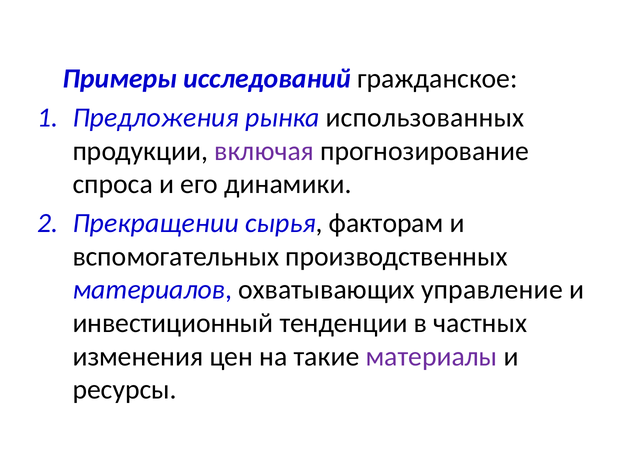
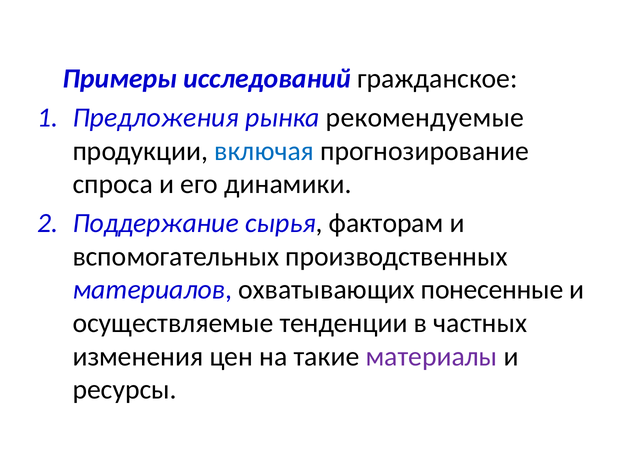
использованных: использованных -> рекомендуемые
включая colour: purple -> blue
Прекращении: Прекращении -> Поддержание
управление: управление -> понесенные
инвестиционный: инвестиционный -> осуществляемые
